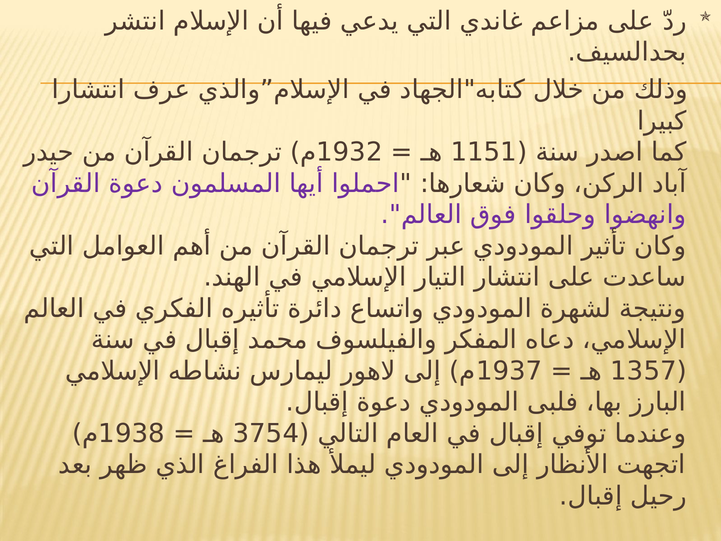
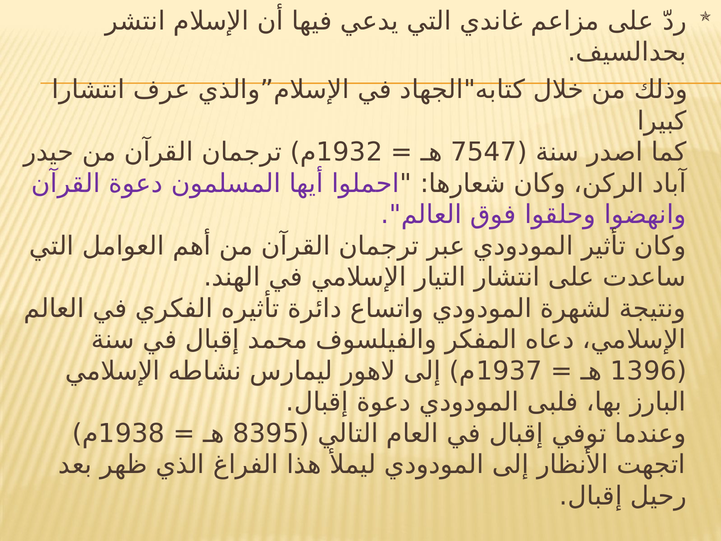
1151: 1151 -> 7547
1357: 1357 -> 1396
3754: 3754 -> 8395
